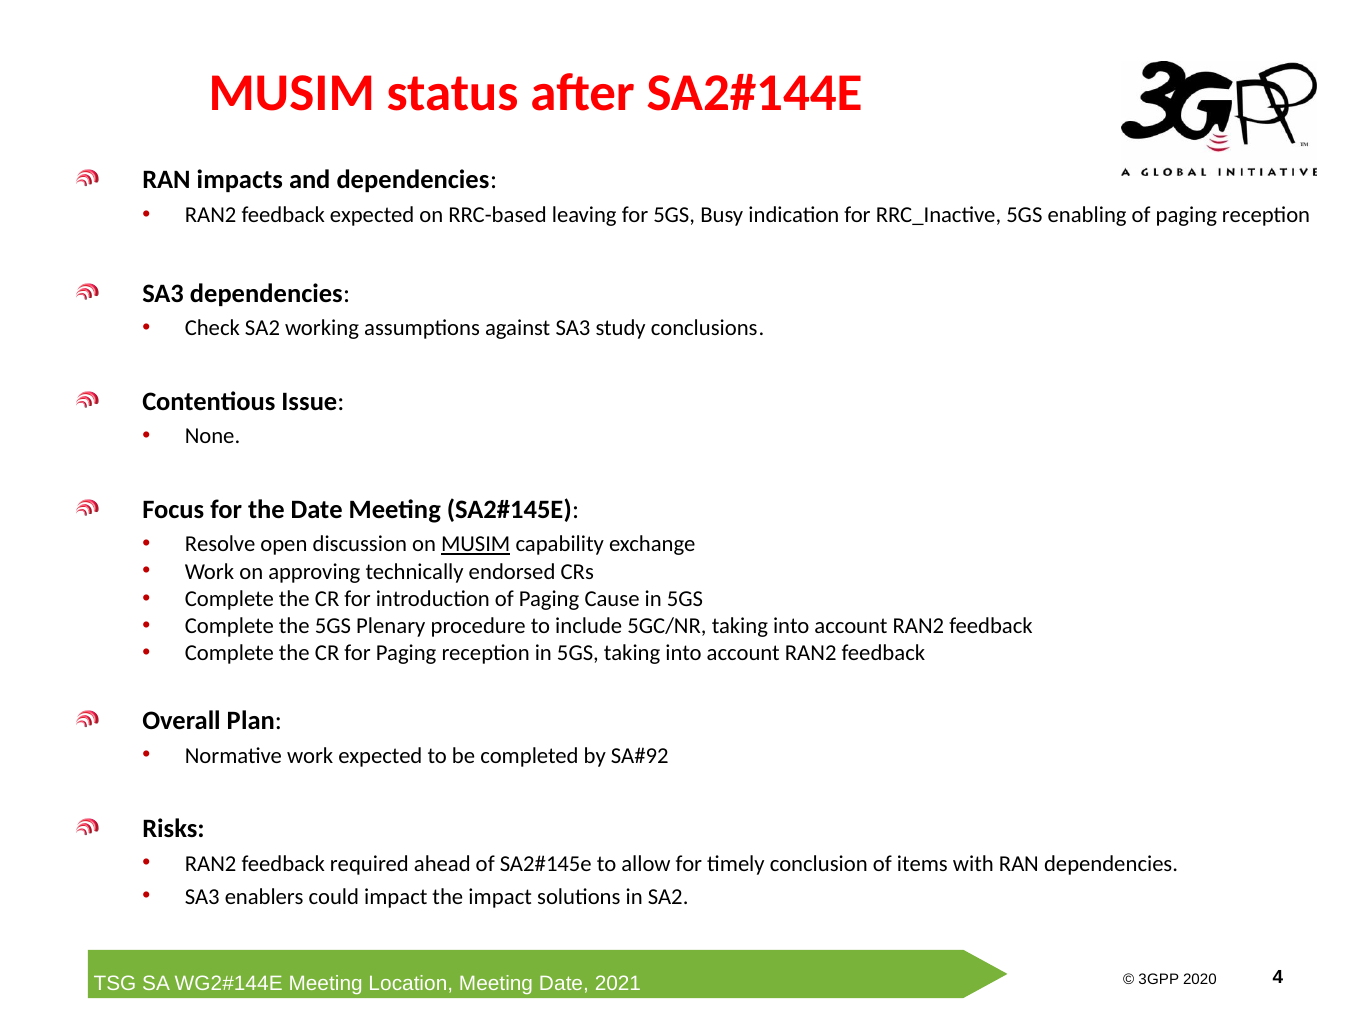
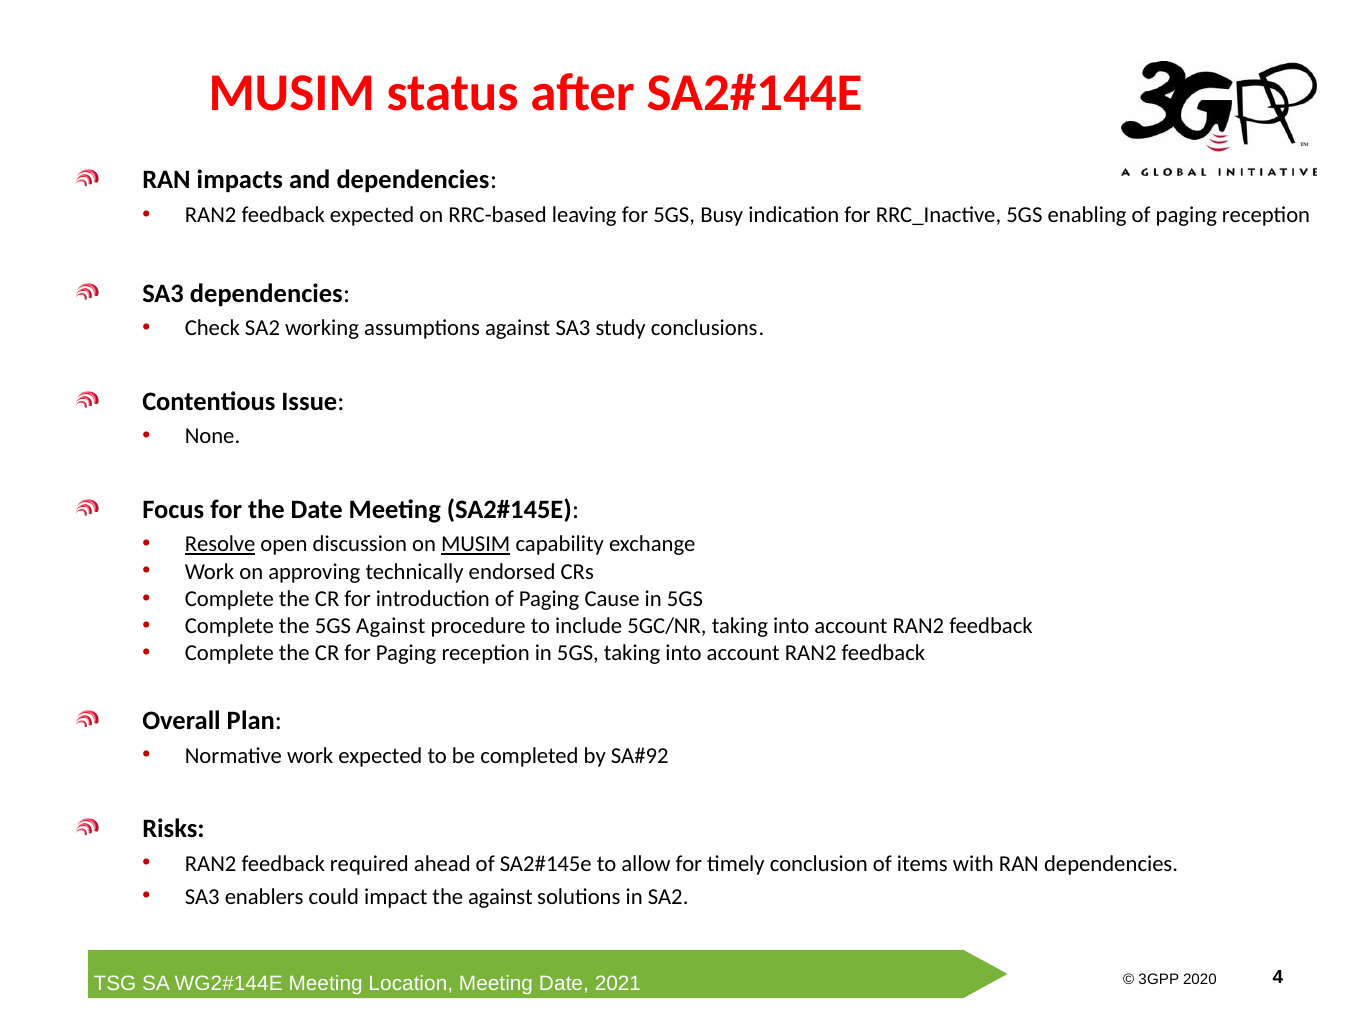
Resolve underline: none -> present
5GS Plenary: Plenary -> Against
the impact: impact -> against
